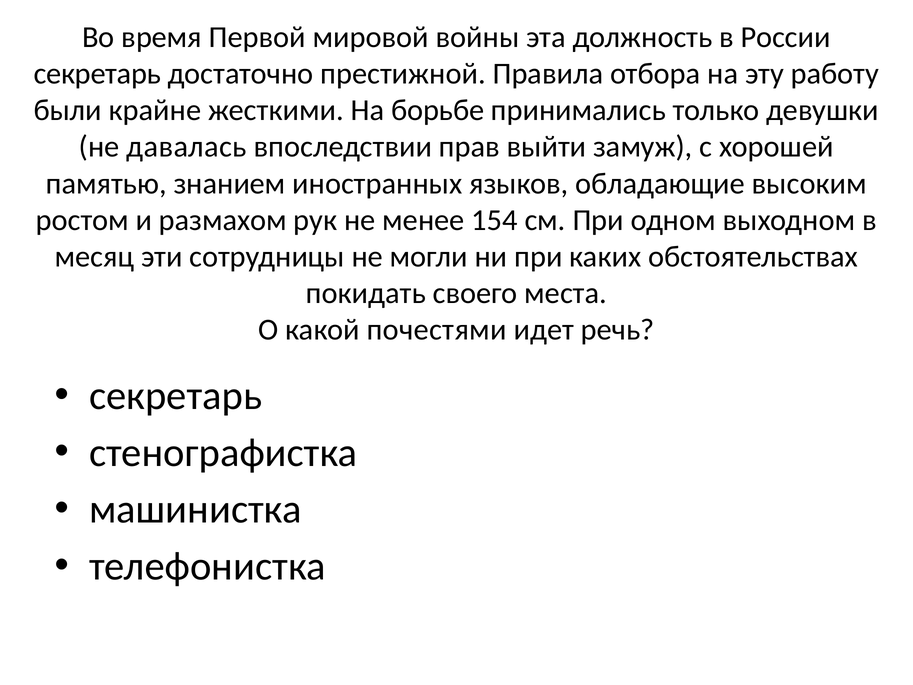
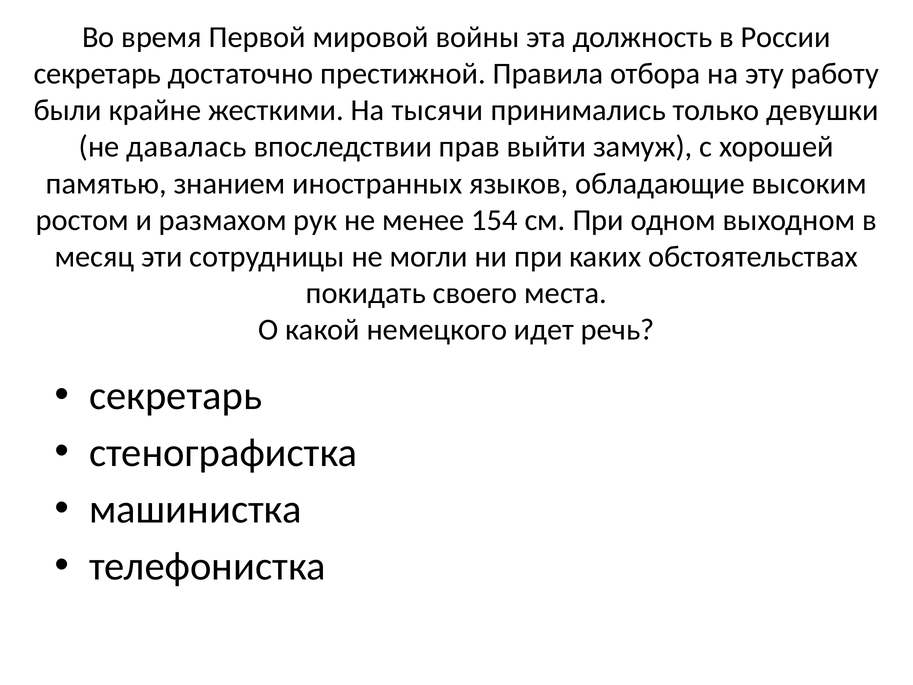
борьбе: борьбе -> тысячи
почестями: почестями -> немецкого
